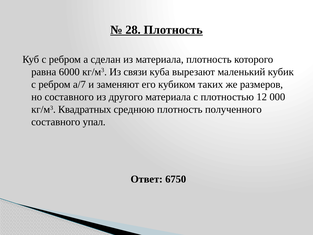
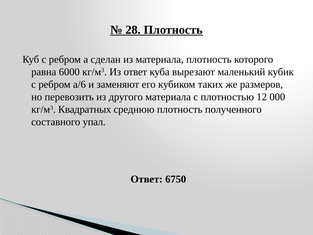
Из связи: связи -> ответ
a/7: a/7 -> a/6
но составного: составного -> перевозить
